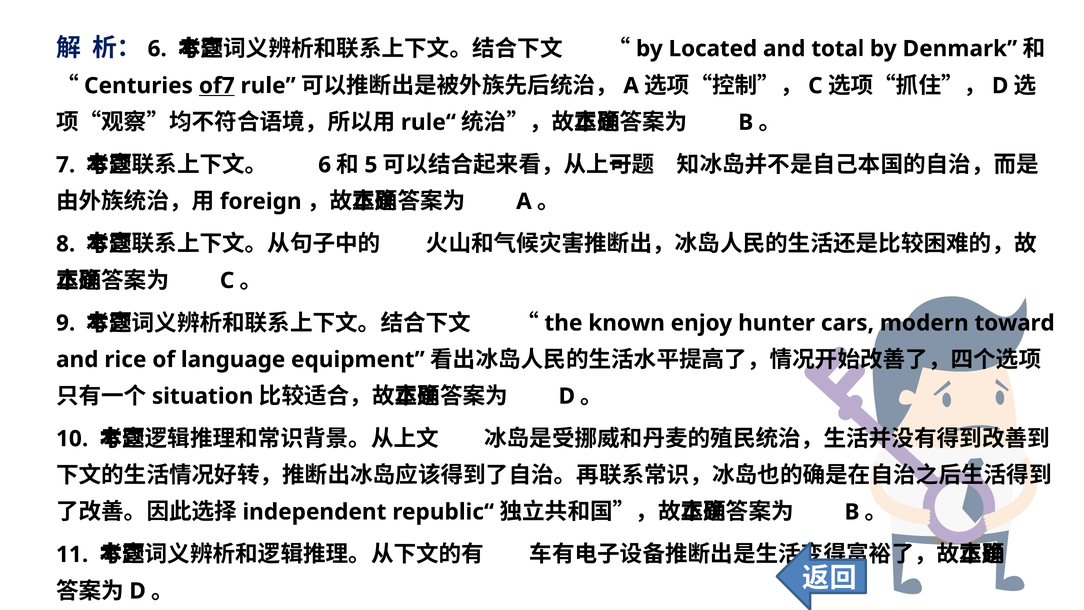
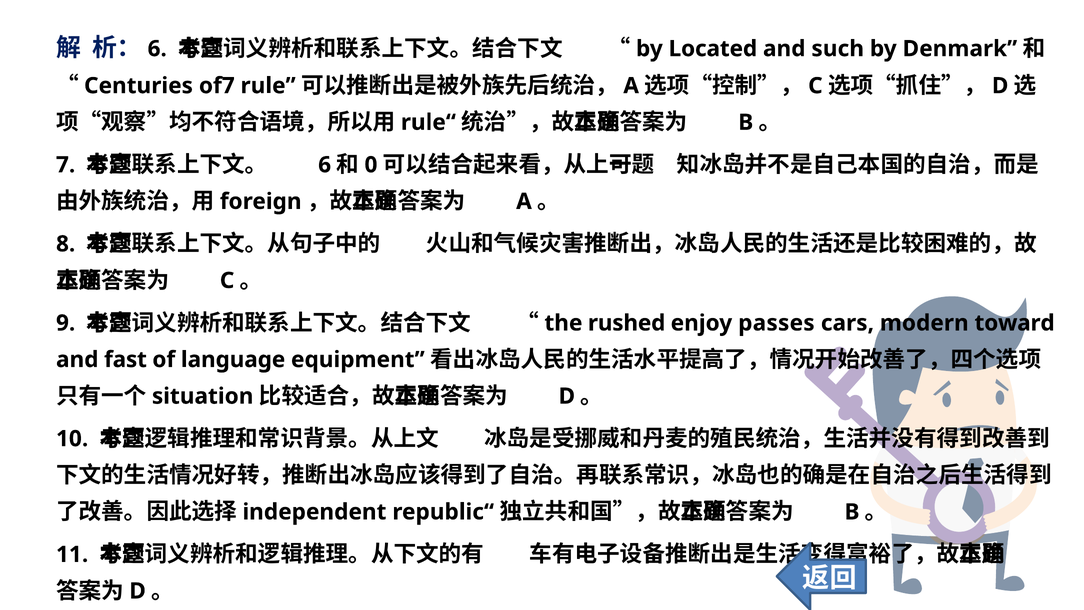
total: total -> such
of7 underline: present -> none
5: 5 -> 0
known: known -> rushed
hunter: hunter -> passes
rice: rice -> fast
